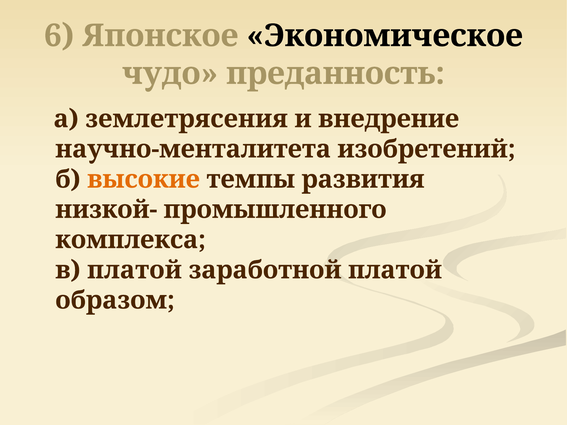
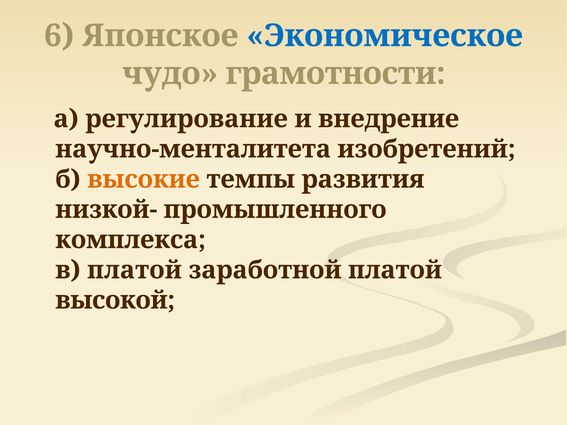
Экономическое colour: black -> blue
преданность: преданность -> грамотности
землетрясения: землетрясения -> регулирование
образом: образом -> высокой
